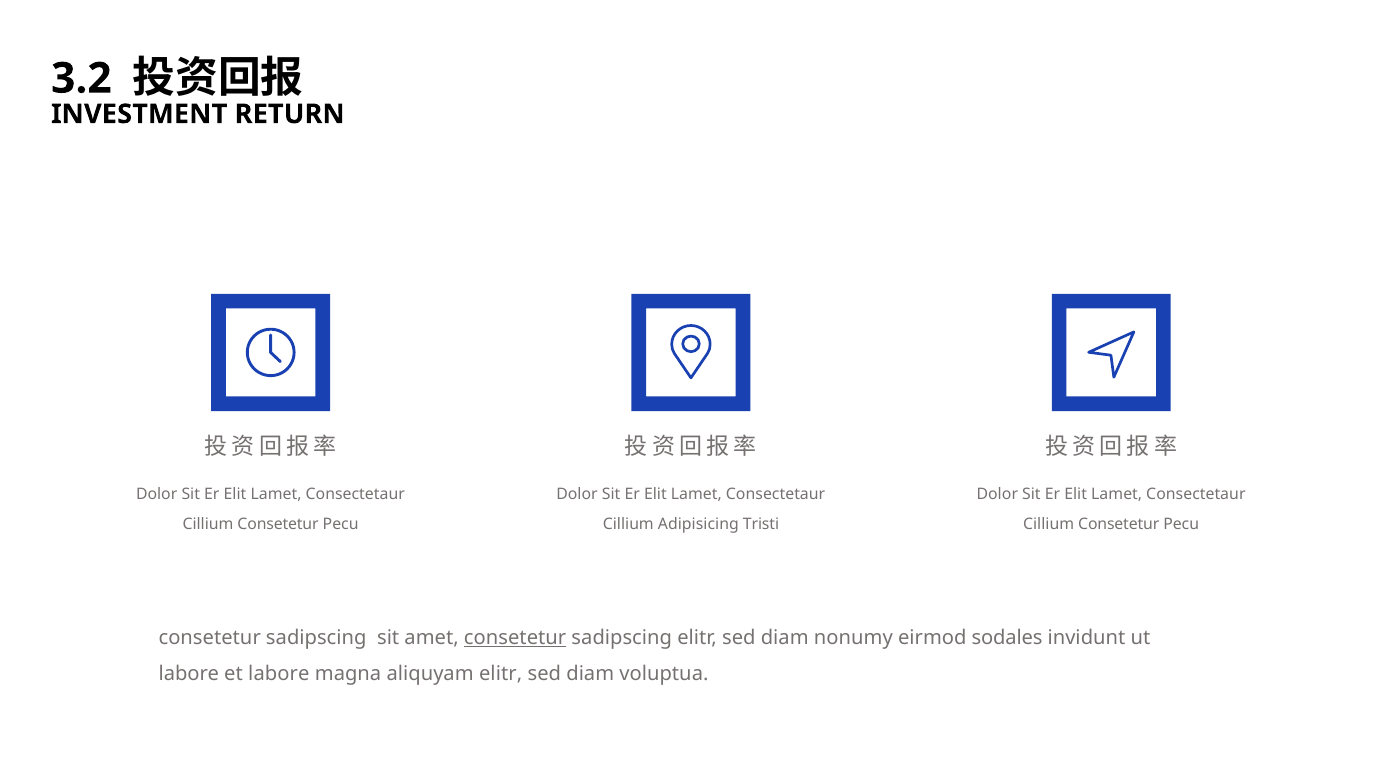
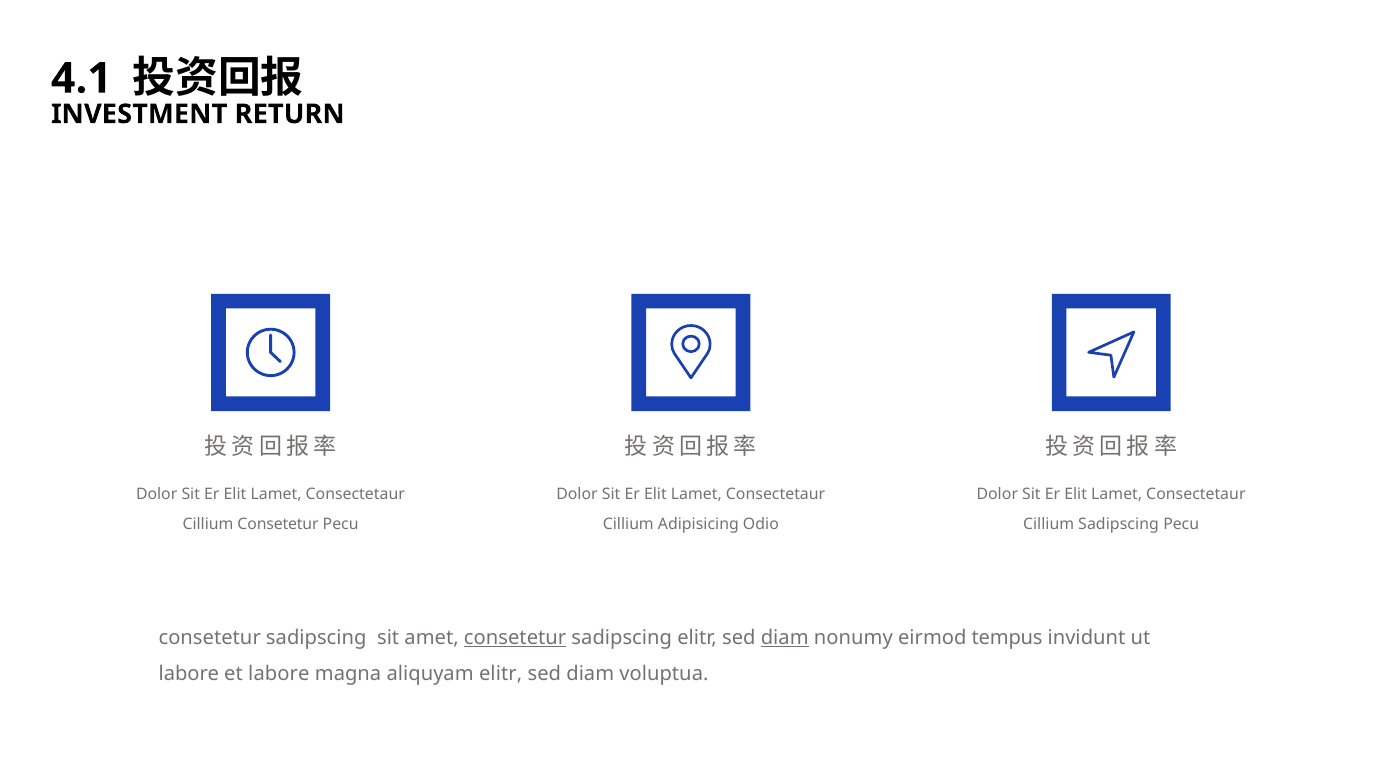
3.2: 3.2 -> 4.1
Tristi: Tristi -> Odio
Consetetur at (1119, 524): Consetetur -> Sadipscing
diam at (785, 637) underline: none -> present
sodales: sodales -> tempus
